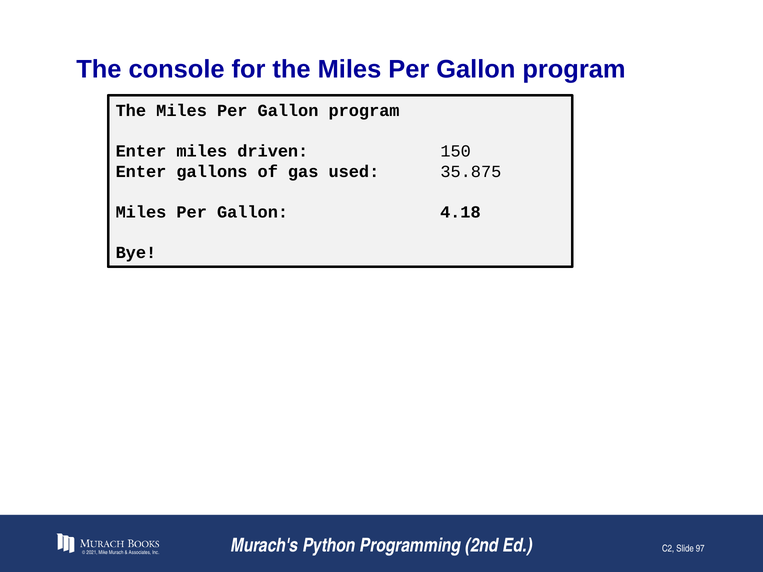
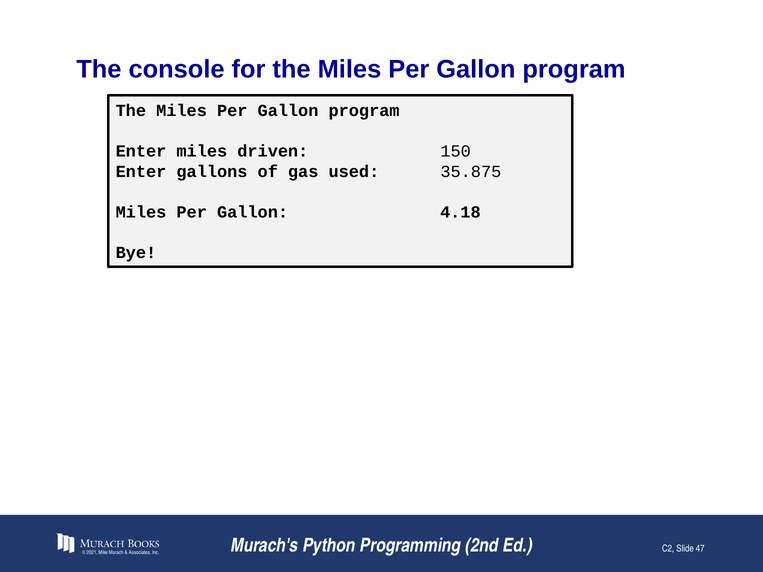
97: 97 -> 47
